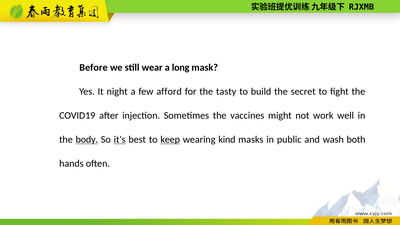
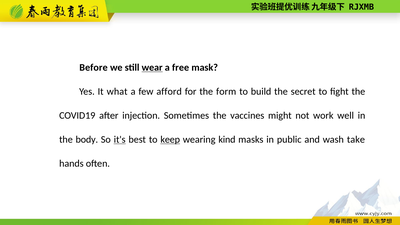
wear underline: none -> present
long: long -> free
night: night -> what
tasty: tasty -> form
body underline: present -> none
both: both -> take
